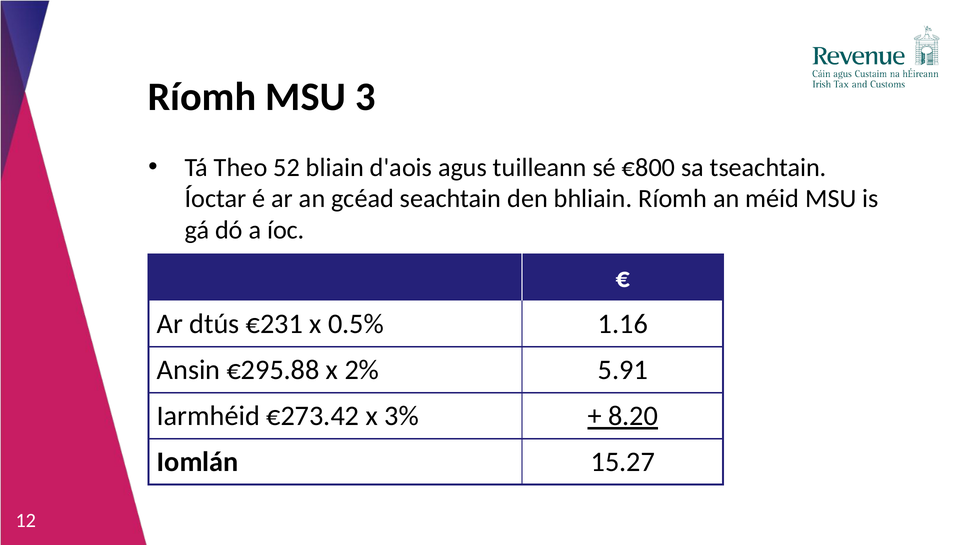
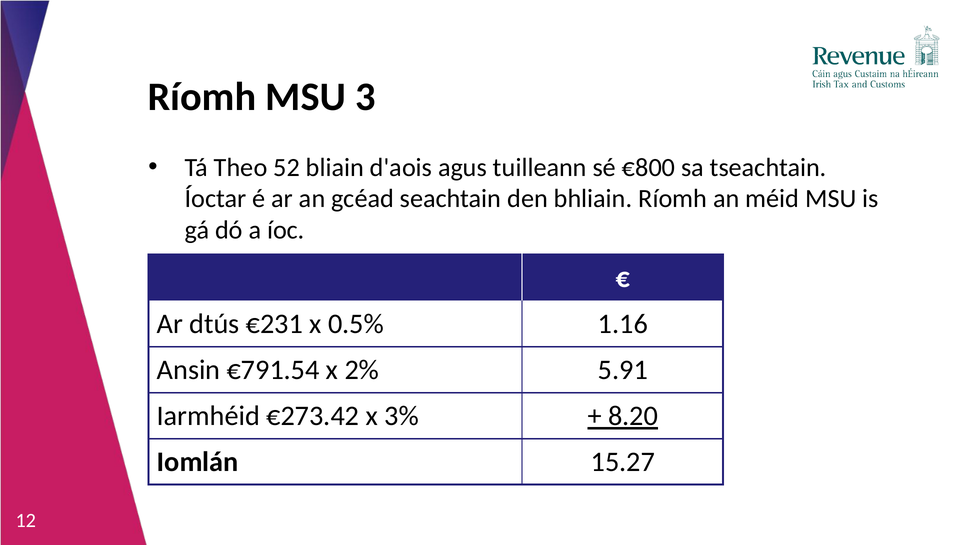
€295.88: €295.88 -> €791.54
